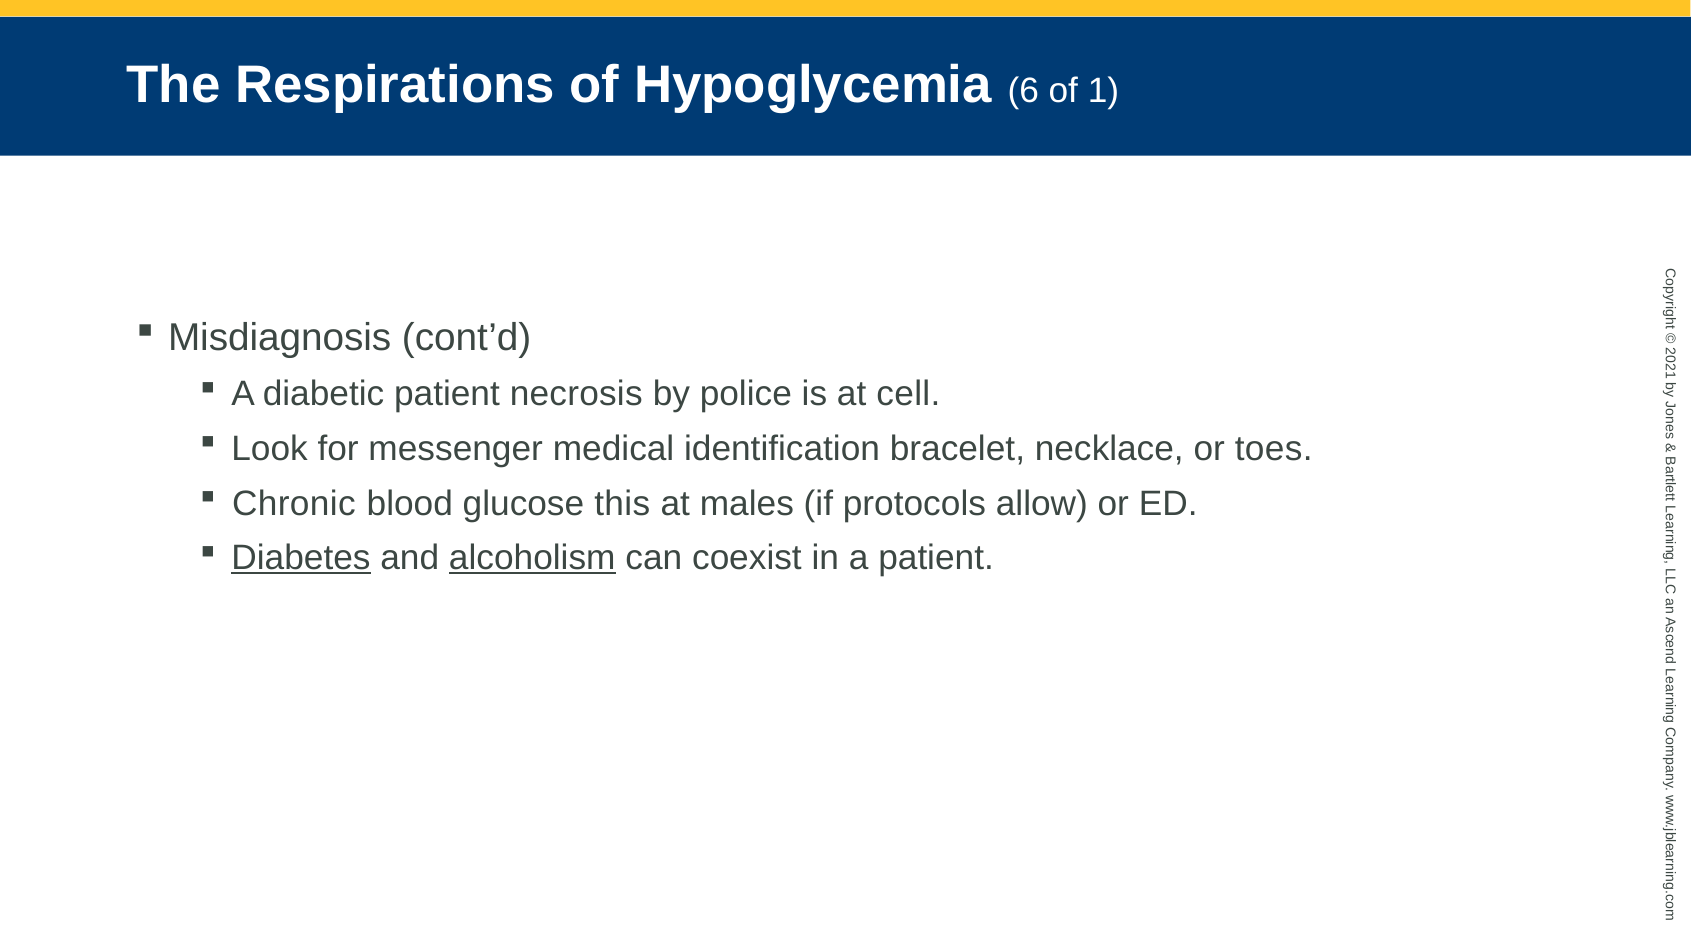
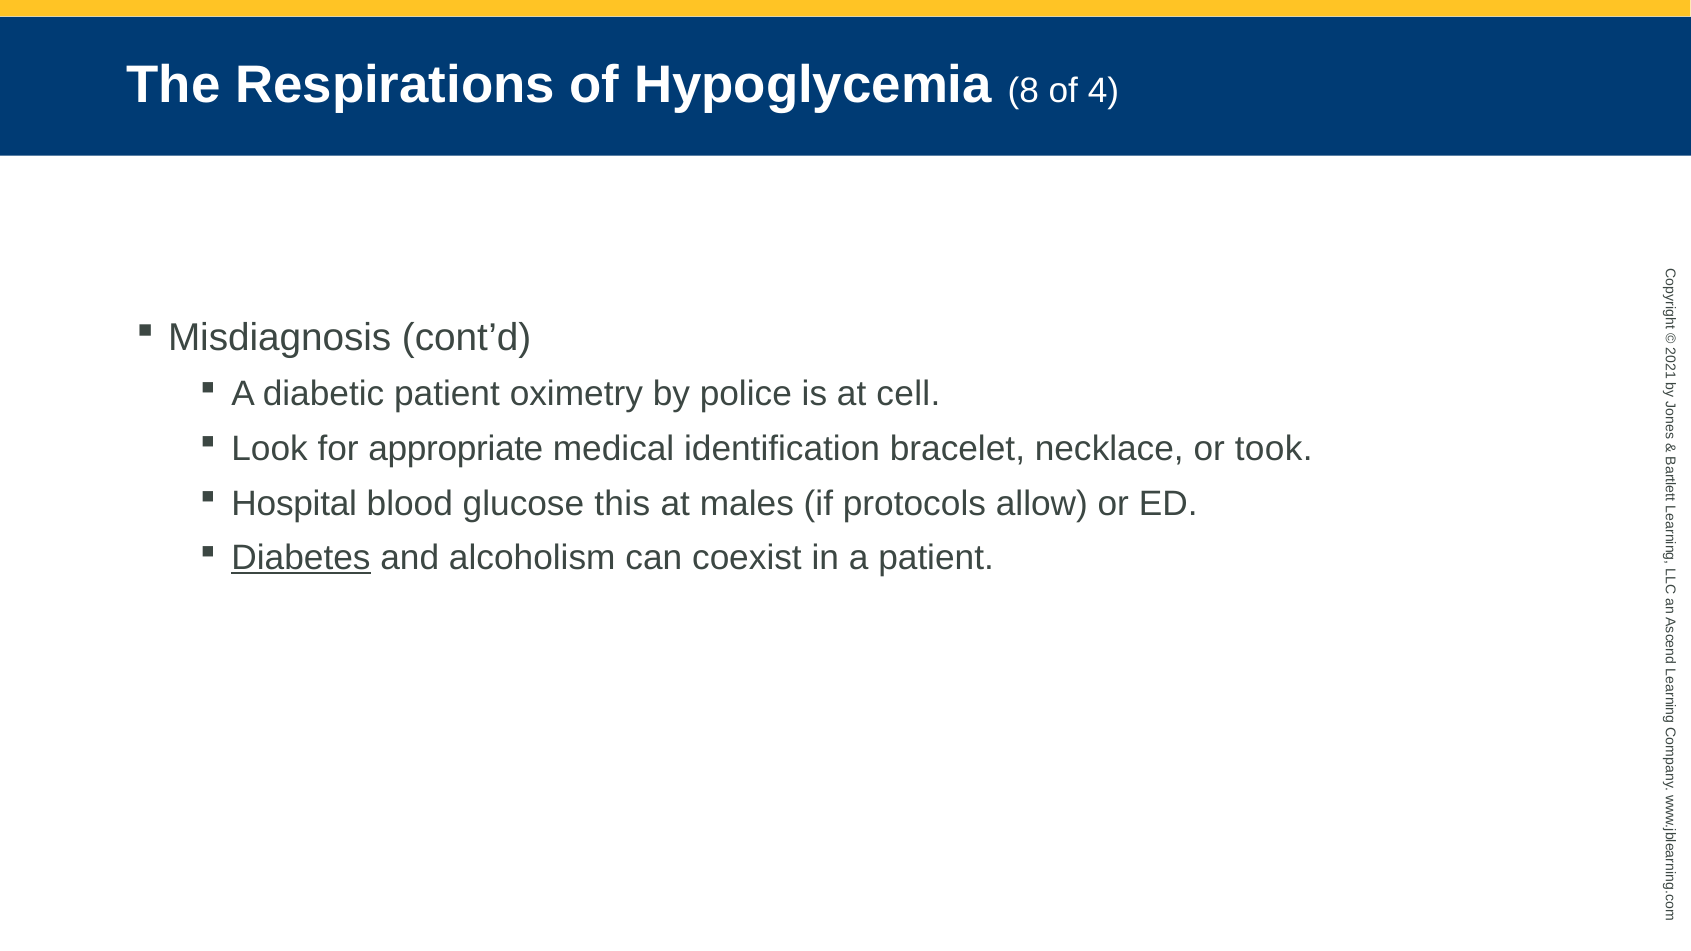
6: 6 -> 8
of 1: 1 -> 4
necrosis: necrosis -> oximetry
messenger: messenger -> appropriate
toes: toes -> took
Chronic: Chronic -> Hospital
alcoholism underline: present -> none
